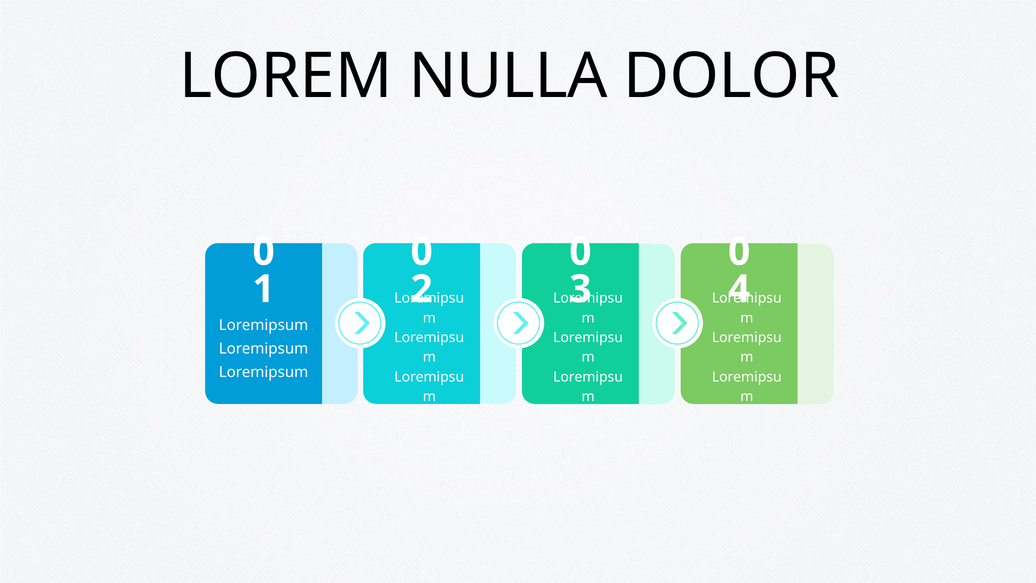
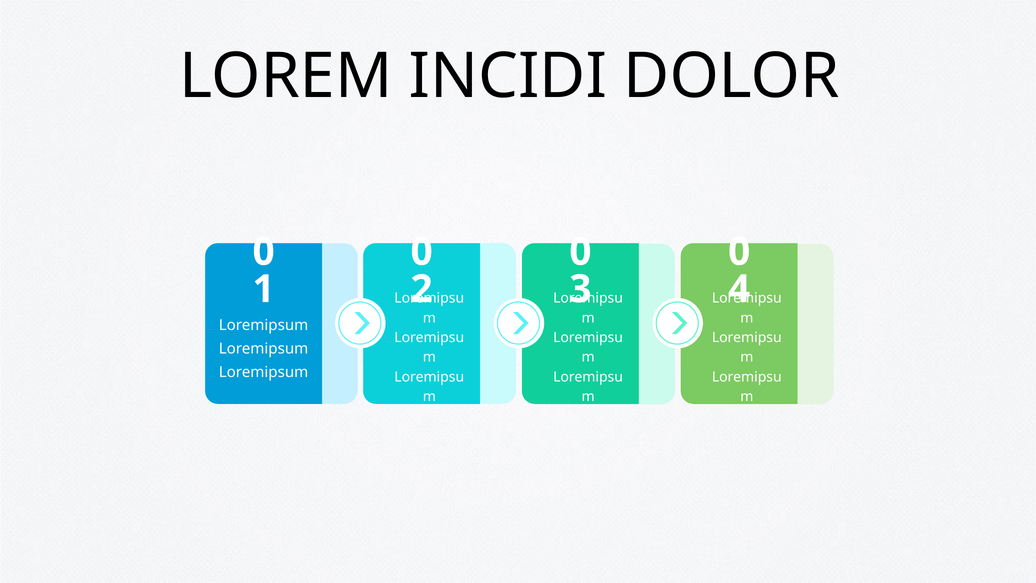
NULLA: NULLA -> INCIDI
